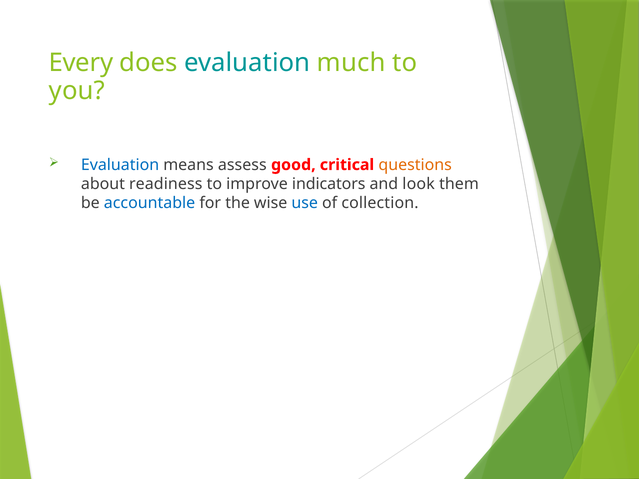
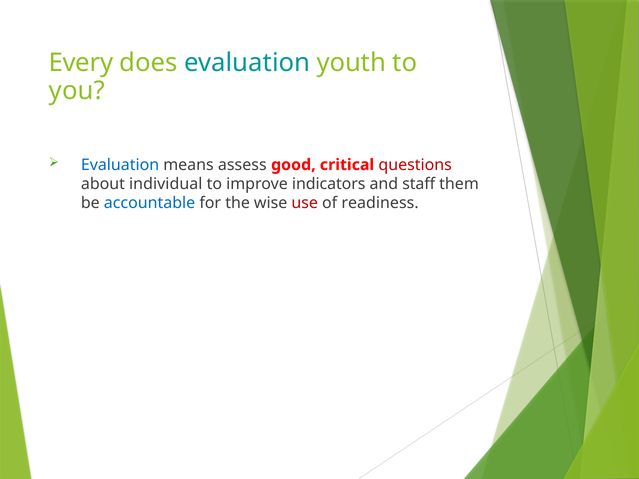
much: much -> youth
questions colour: orange -> red
readiness: readiness -> individual
look: look -> staff
use colour: blue -> red
collection: collection -> readiness
